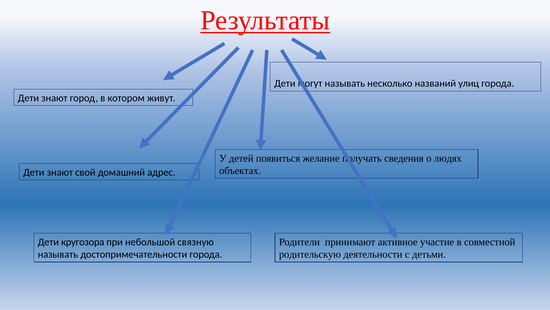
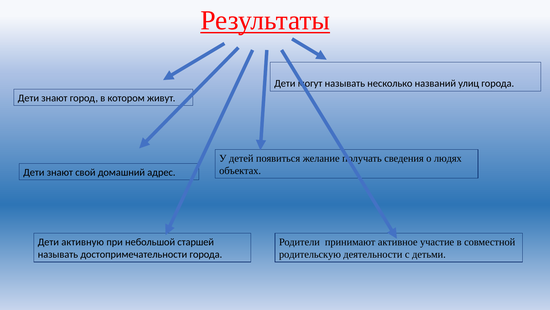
кругозора: кругозора -> активную
связную: связную -> старшей
